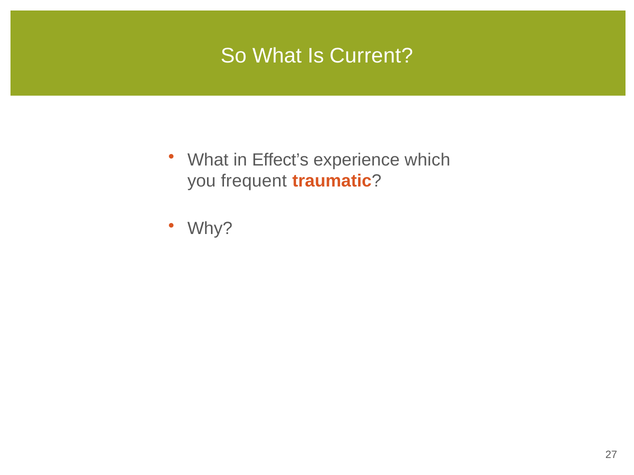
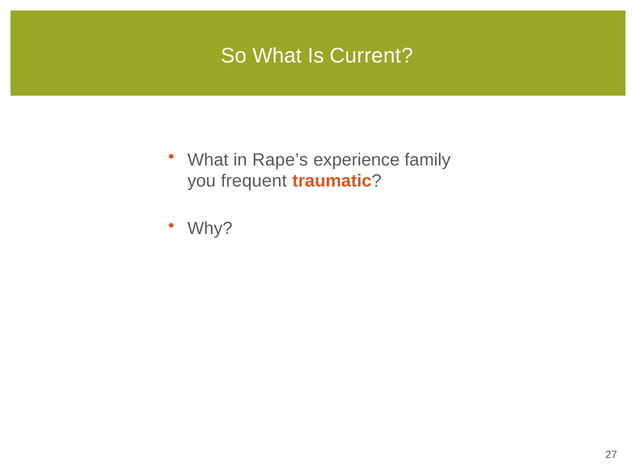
Effect’s: Effect’s -> Rape’s
which: which -> family
